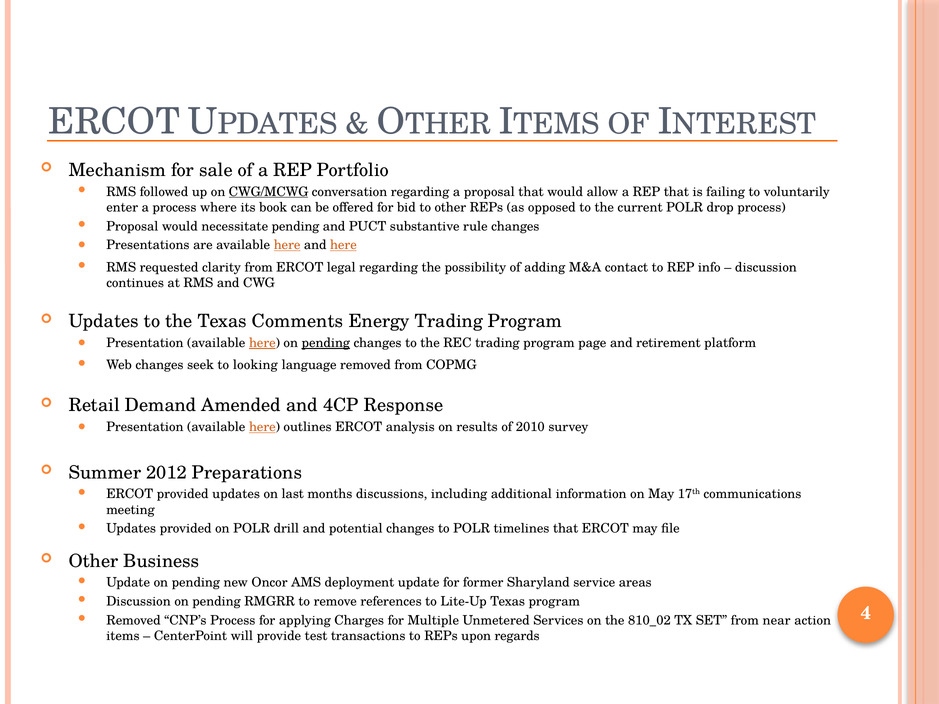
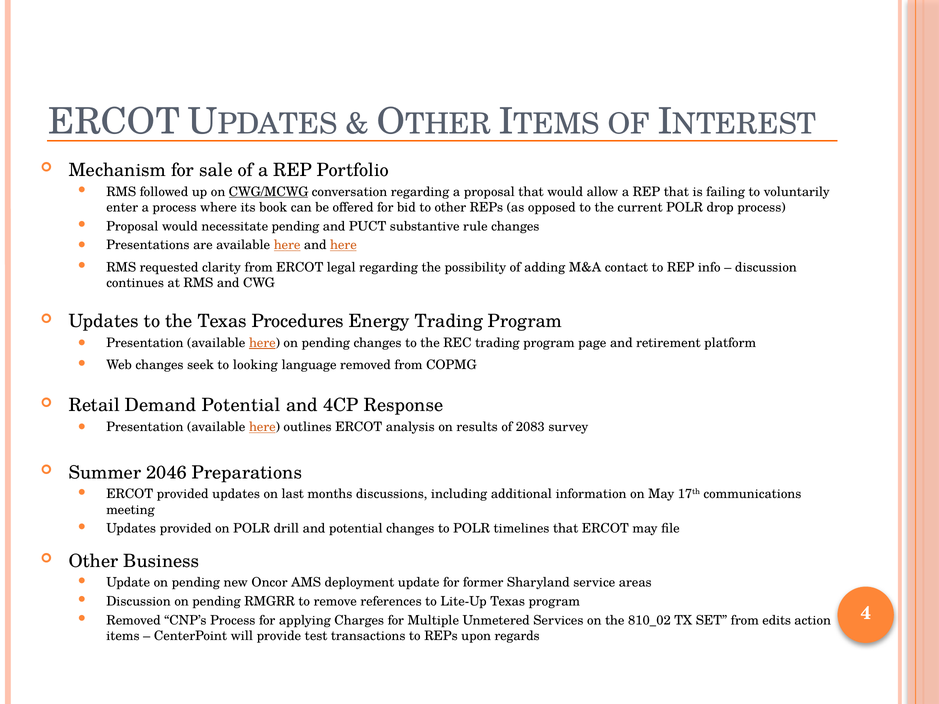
Comments: Comments -> Procedures
pending at (326, 343) underline: present -> none
Demand Amended: Amended -> Potential
2010: 2010 -> 2083
2012: 2012 -> 2046
near: near -> edits
